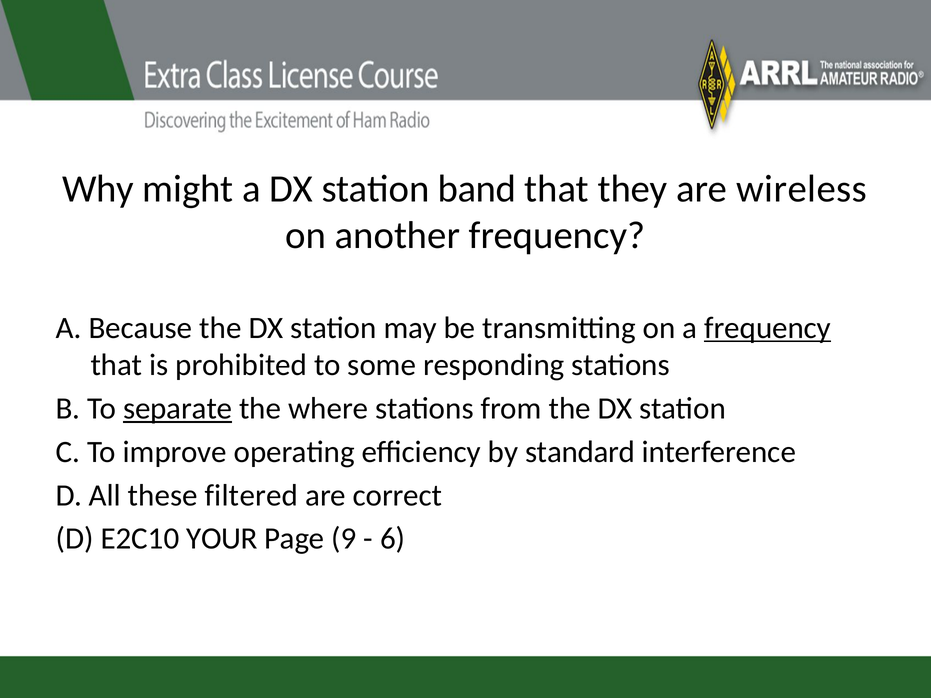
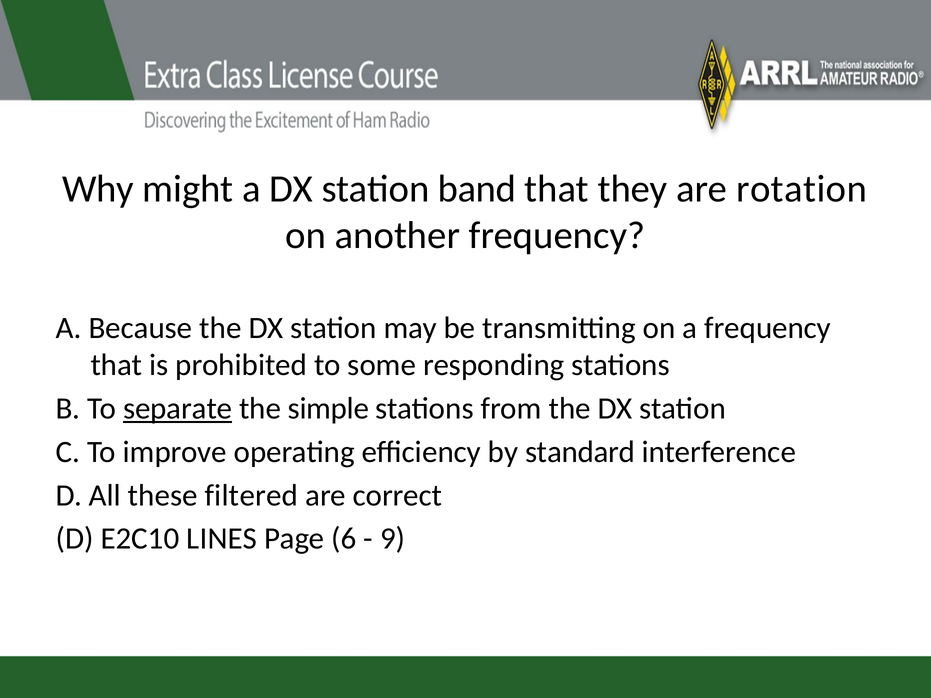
wireless: wireless -> rotation
frequency at (768, 328) underline: present -> none
where: where -> simple
YOUR: YOUR -> LINES
9: 9 -> 6
6: 6 -> 9
